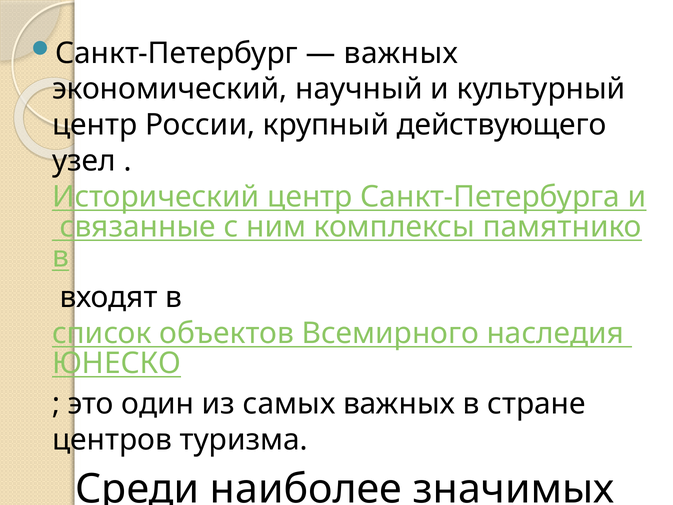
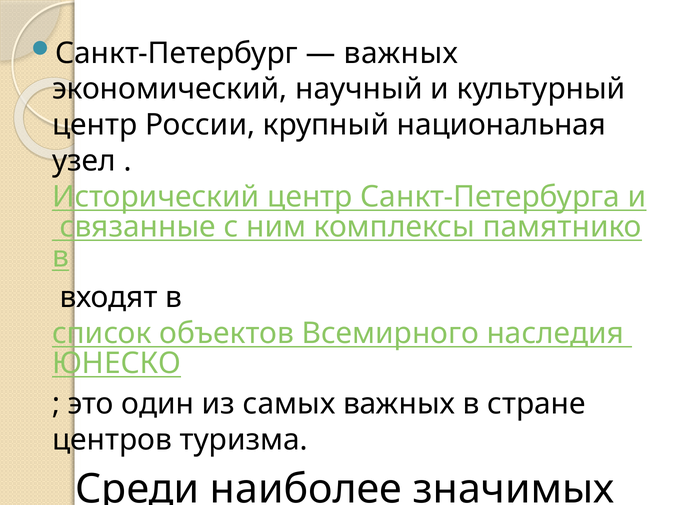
действующего: действующего -> национальная
